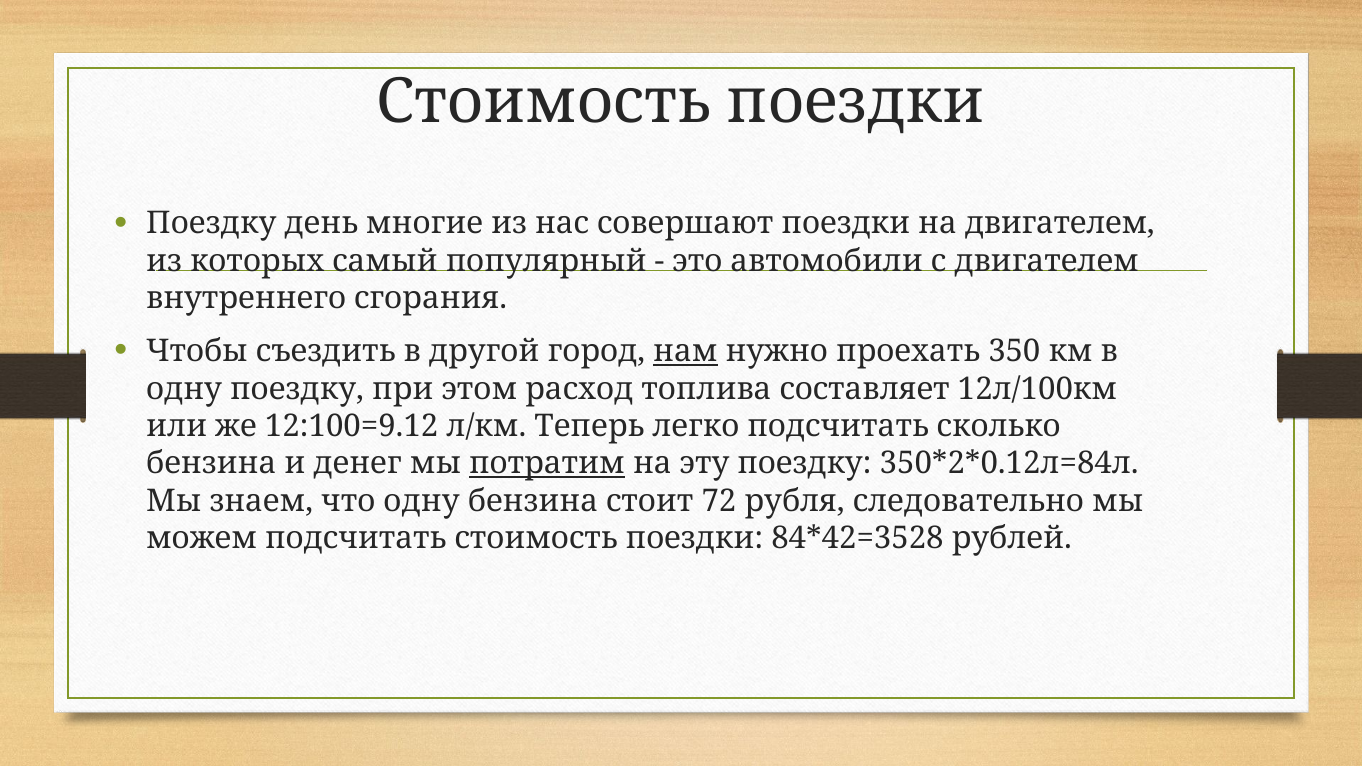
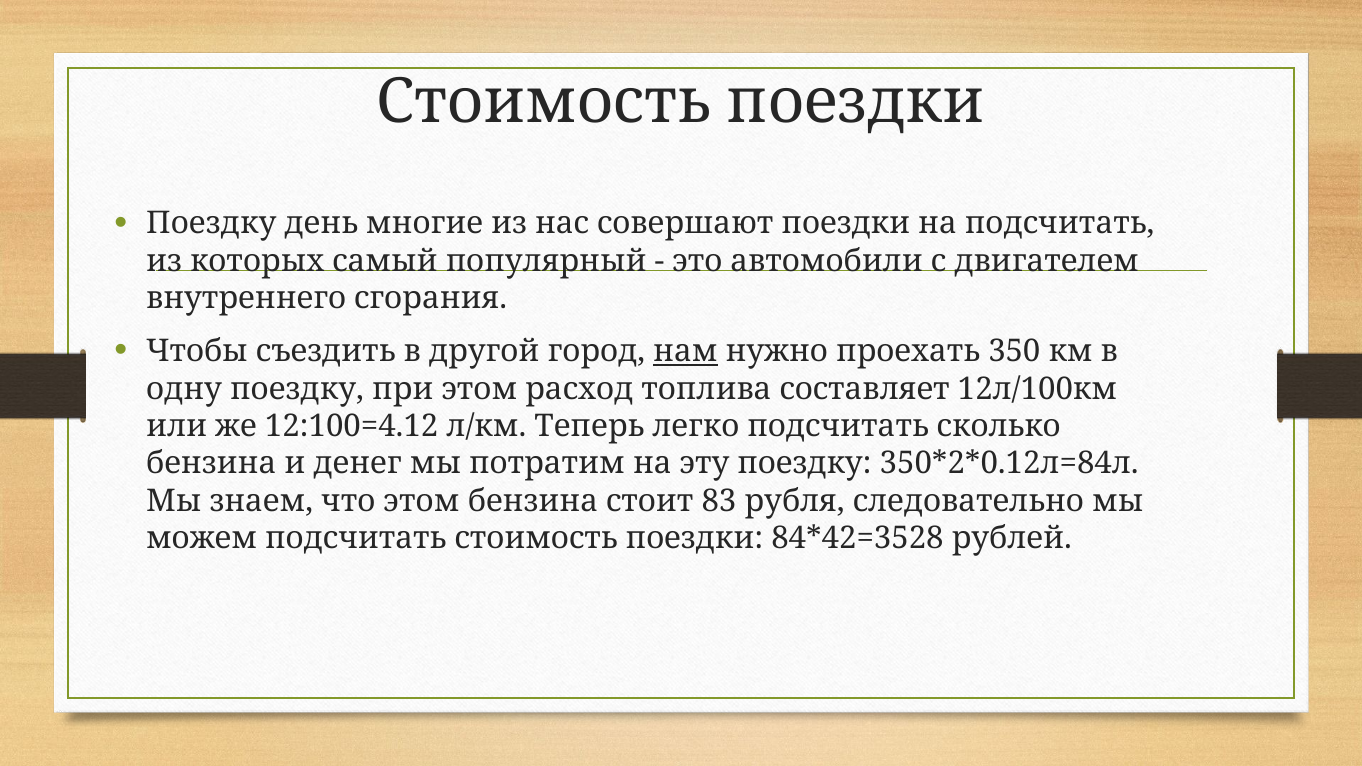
на двигателем: двигателем -> подсчитать
12:100=9.12: 12:100=9.12 -> 12:100=4.12
потратим underline: present -> none
что одну: одну -> этом
72: 72 -> 83
